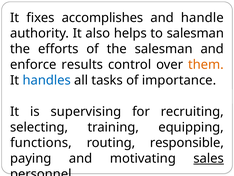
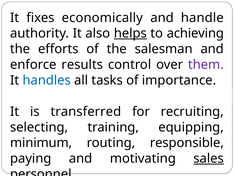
accomplishes: accomplishes -> economically
helps underline: none -> present
to salesman: salesman -> achieving
them colour: orange -> purple
supervising: supervising -> transferred
functions: functions -> minimum
